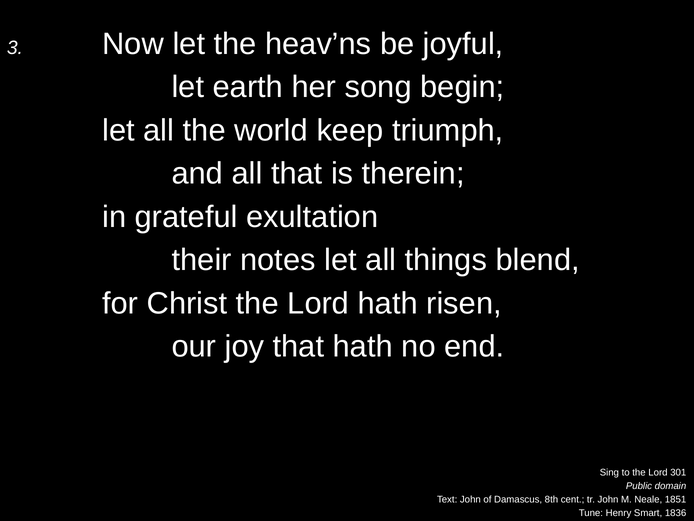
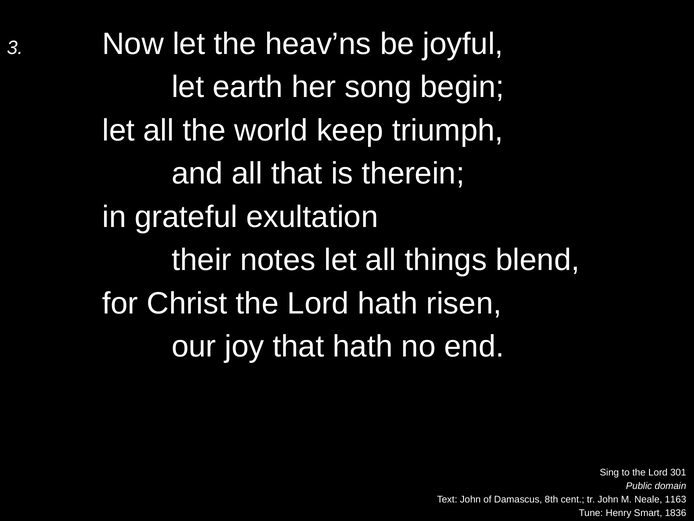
1851: 1851 -> 1163
